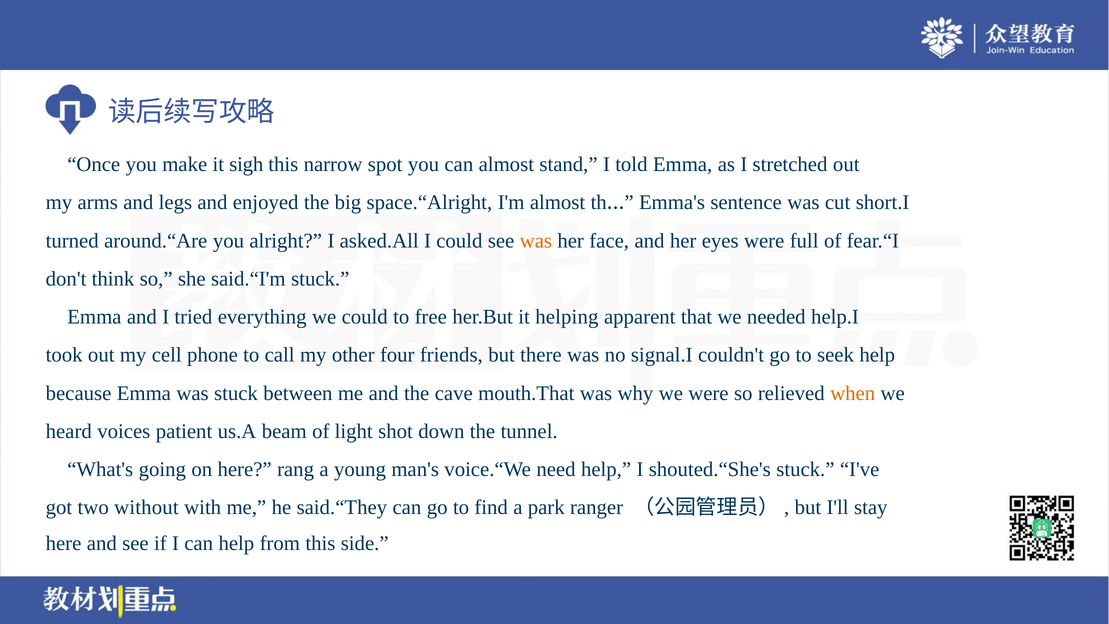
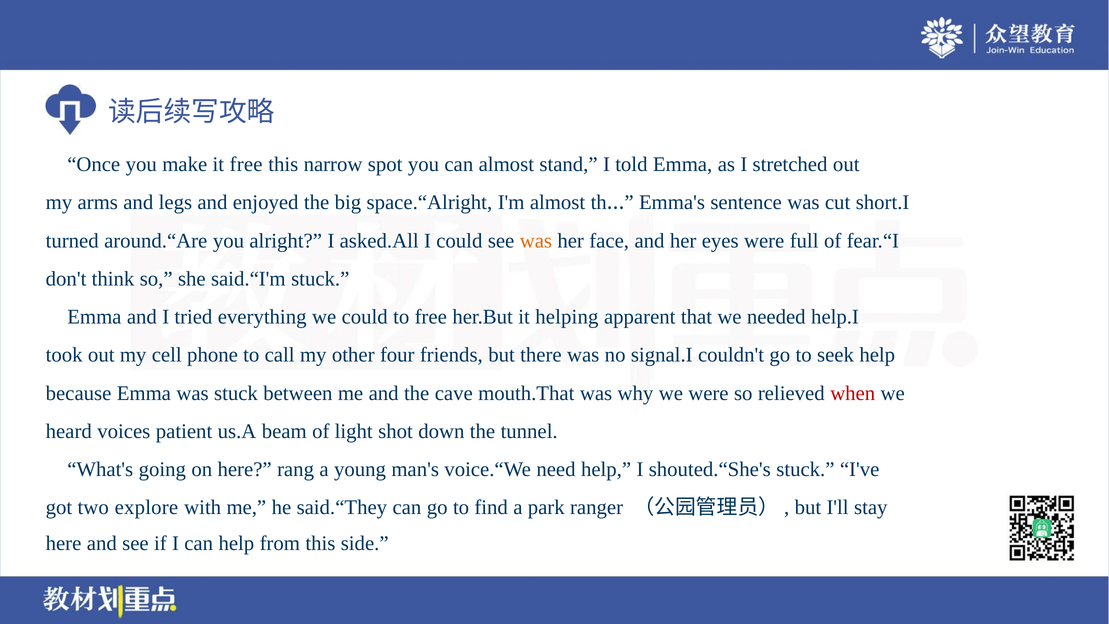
it sigh: sigh -> free
when colour: orange -> red
without: without -> explore
